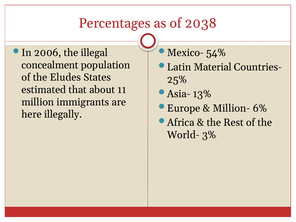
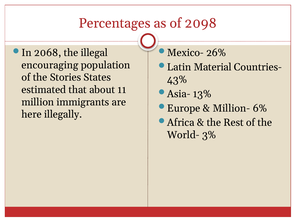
2038: 2038 -> 2098
2006: 2006 -> 2068
54%: 54% -> 26%
concealment: concealment -> encouraging
Eludes: Eludes -> Stories
25%: 25% -> 43%
